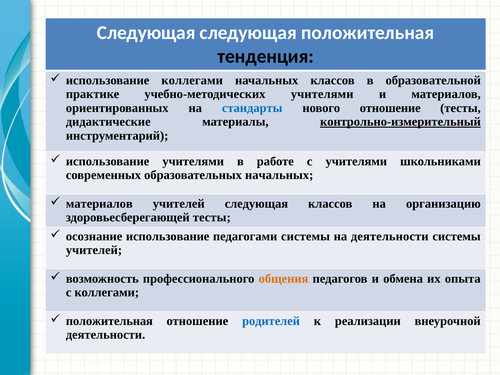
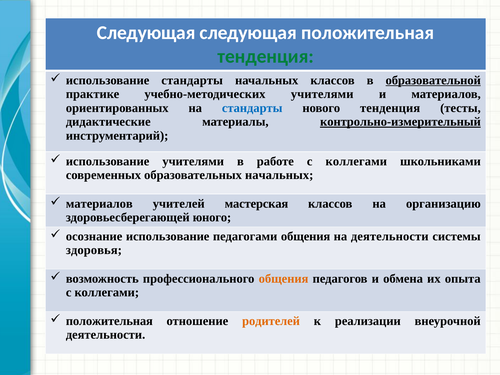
тенденция at (266, 57) colour: black -> green
использование коллегами: коллегами -> стандарты
образовательной underline: none -> present
нового отношение: отношение -> тенденция
работе с учителями: учителями -> коллегами
учителей следующая: следующая -> мастерская
здоровьесберегающей тесты: тесты -> юного
педагогами системы: системы -> общения
учителей at (94, 250): учителей -> здоровья
родителей colour: blue -> orange
